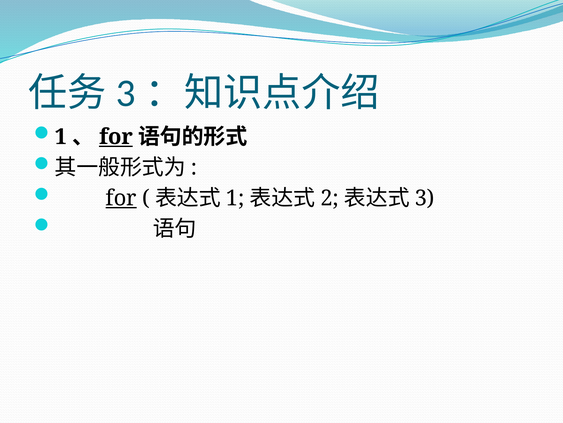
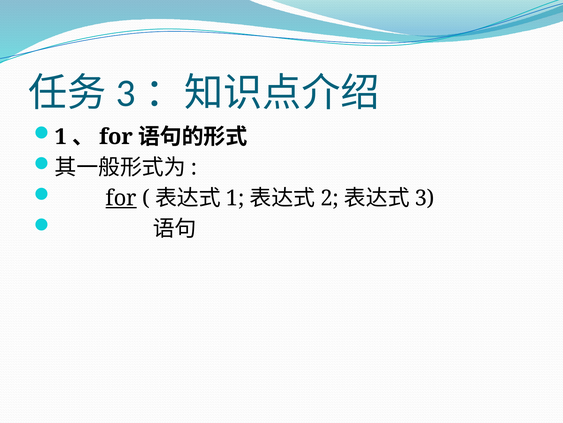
for at (116, 137) underline: present -> none
